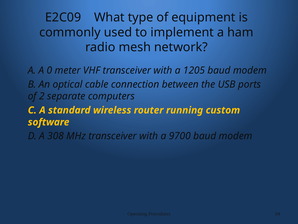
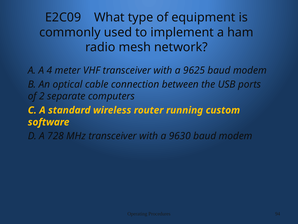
0: 0 -> 4
1205: 1205 -> 9625
308: 308 -> 728
9700: 9700 -> 9630
